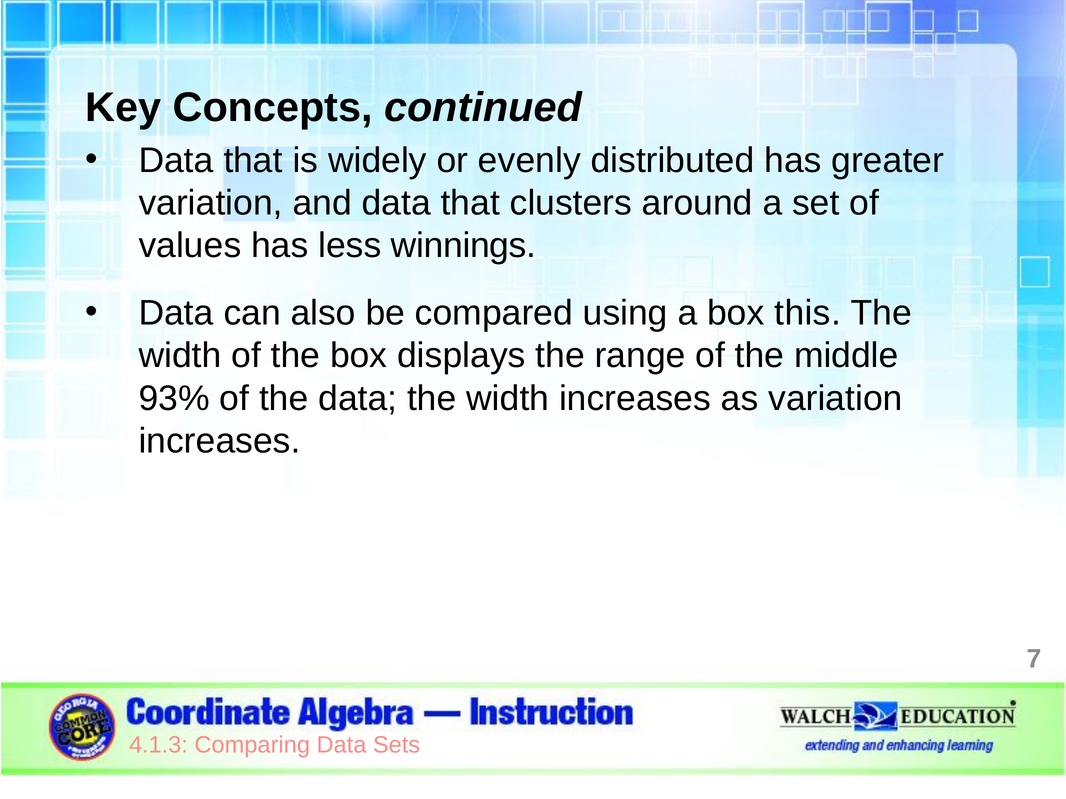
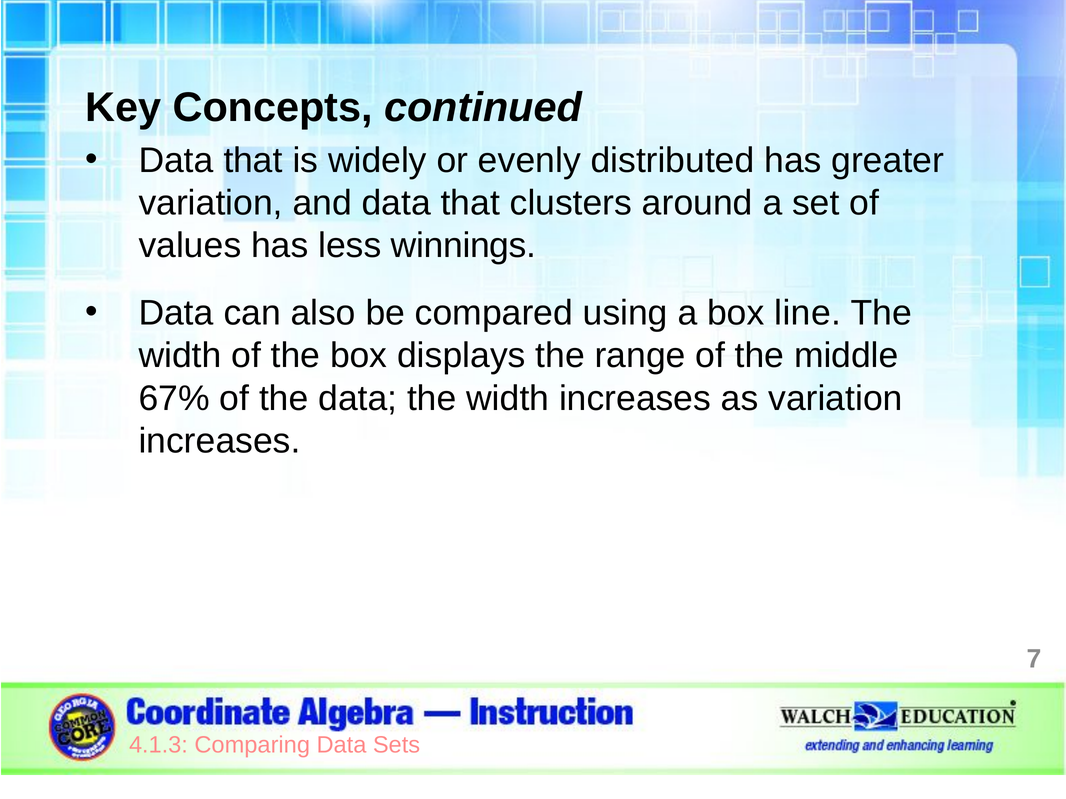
this: this -> line
93%: 93% -> 67%
